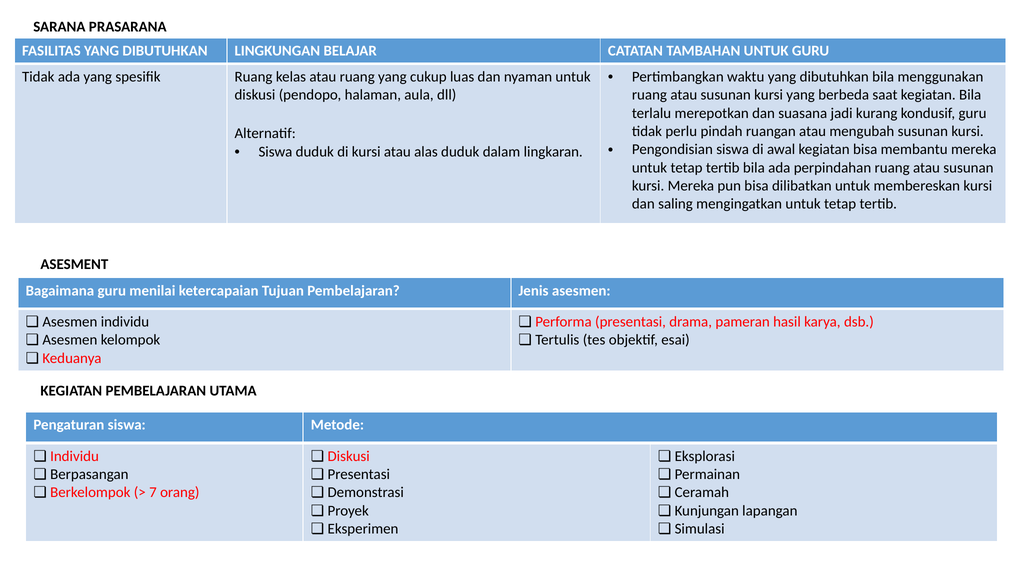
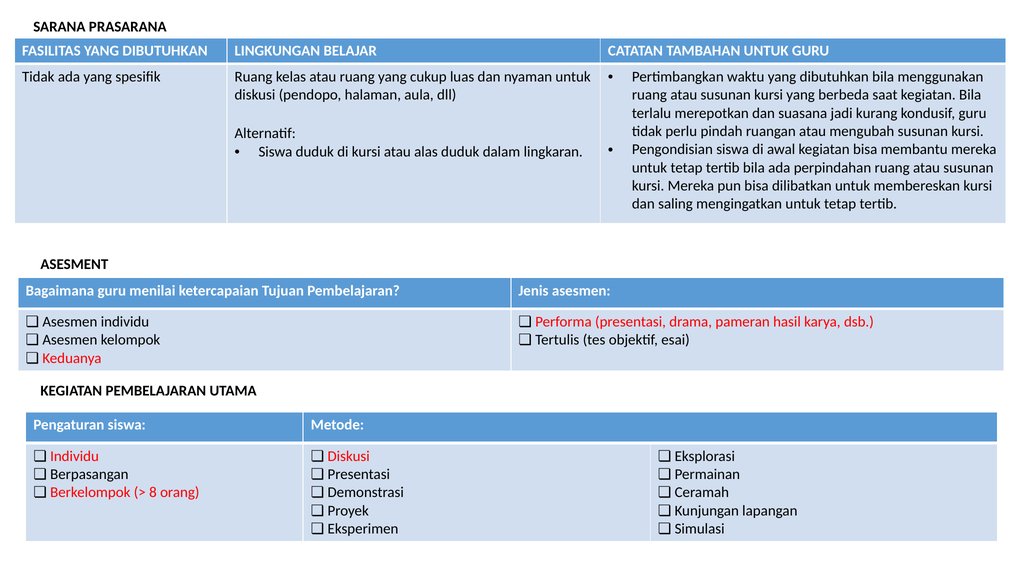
7: 7 -> 8
